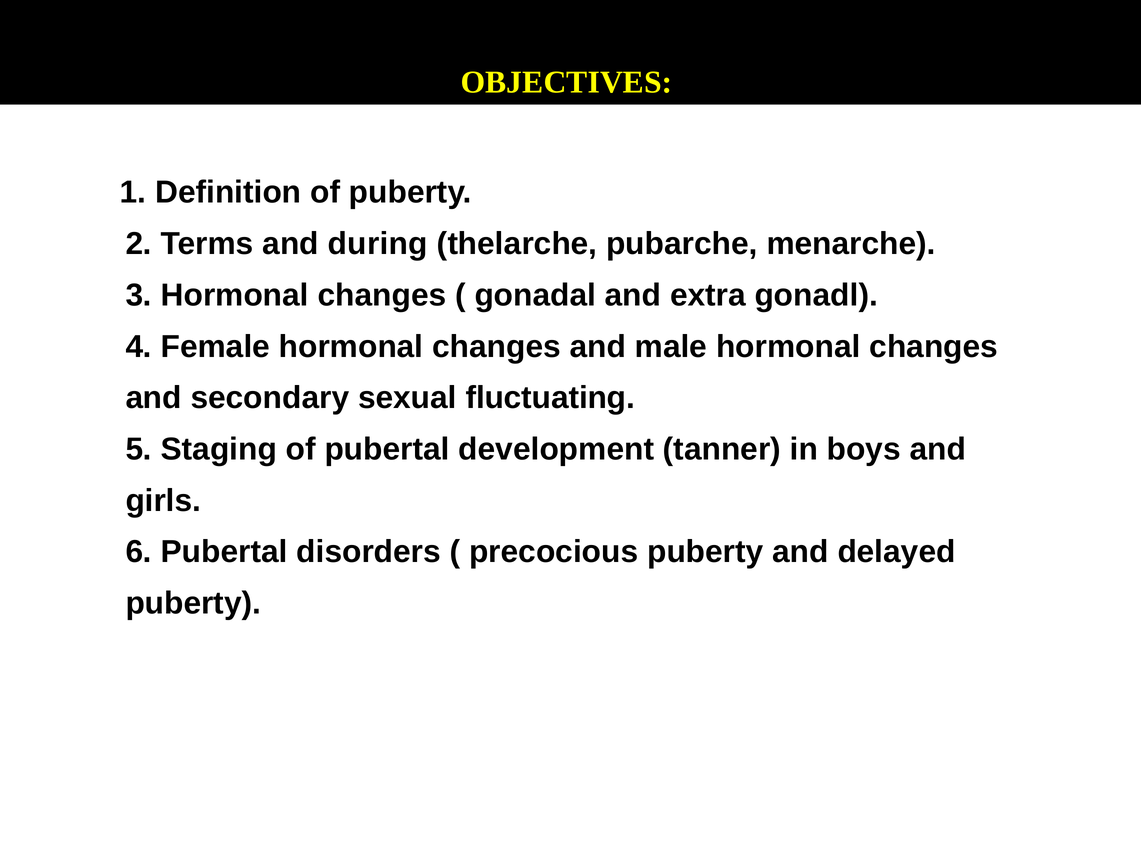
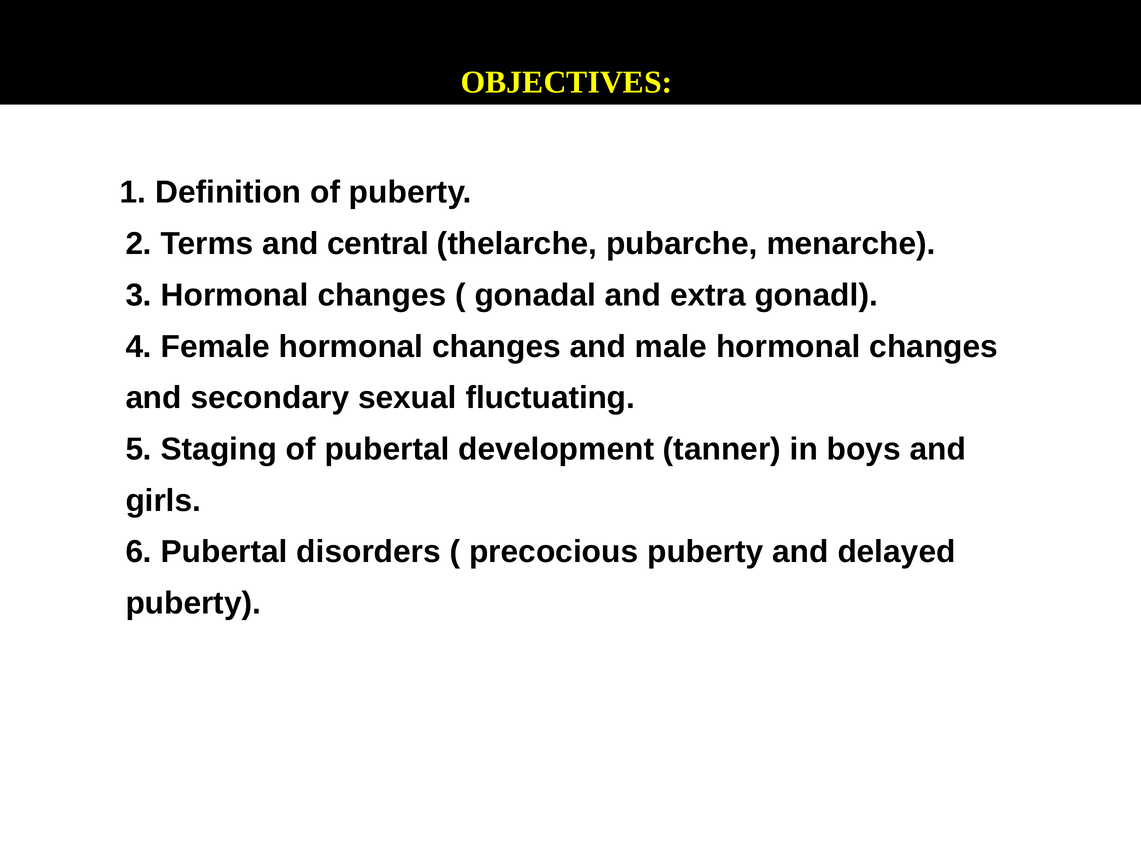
during: during -> central
